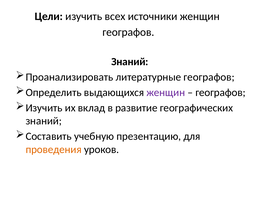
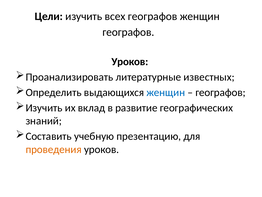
всех источники: источники -> географов
Знаний at (130, 61): Знаний -> Уроков
литературные географов: географов -> известных
женщин at (166, 92) colour: purple -> blue
